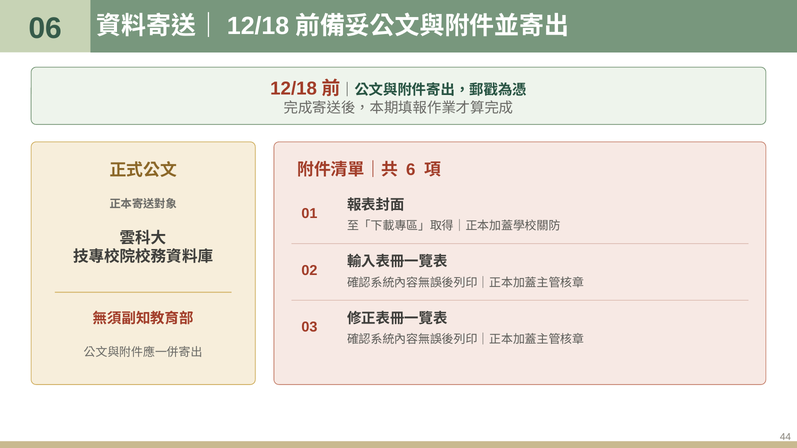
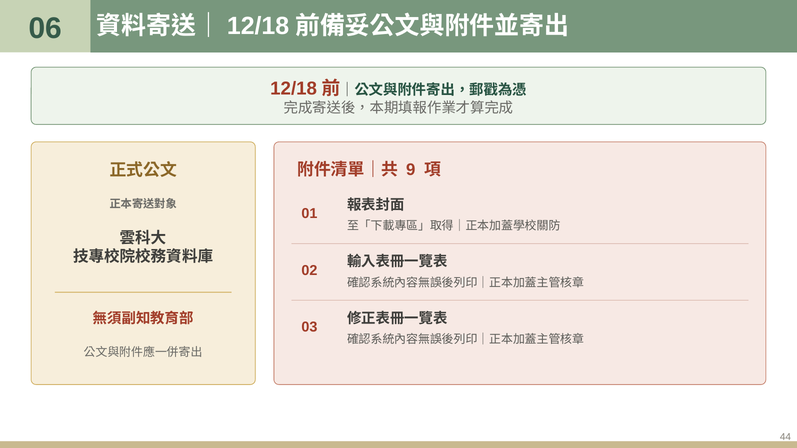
6: 6 -> 9
